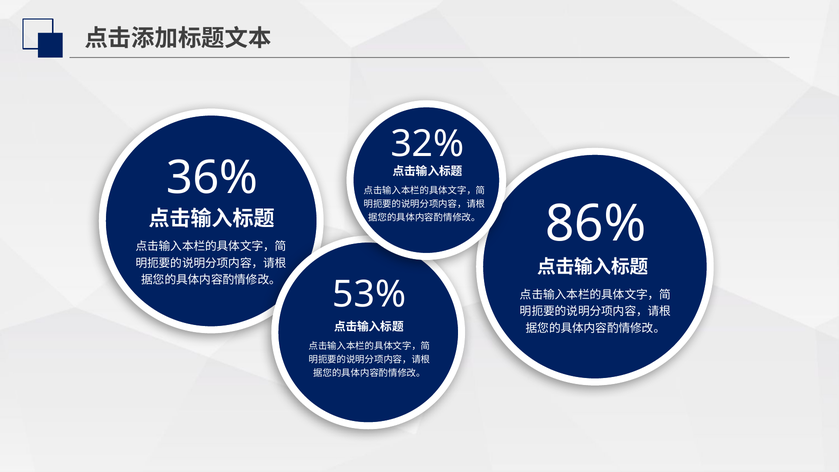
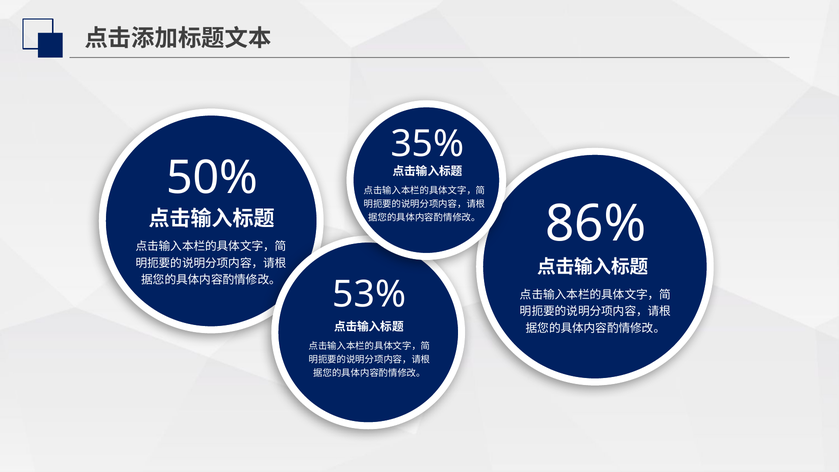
32%: 32% -> 35%
36%: 36% -> 50%
